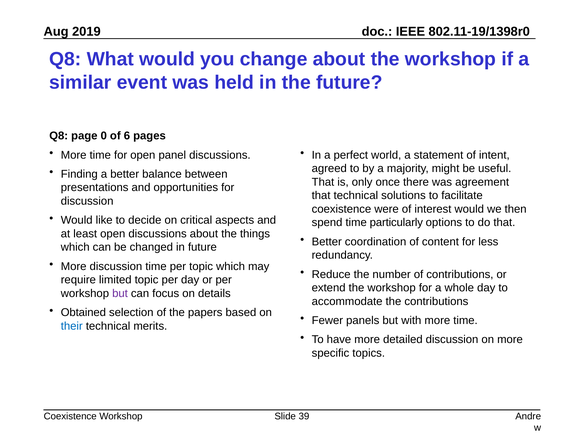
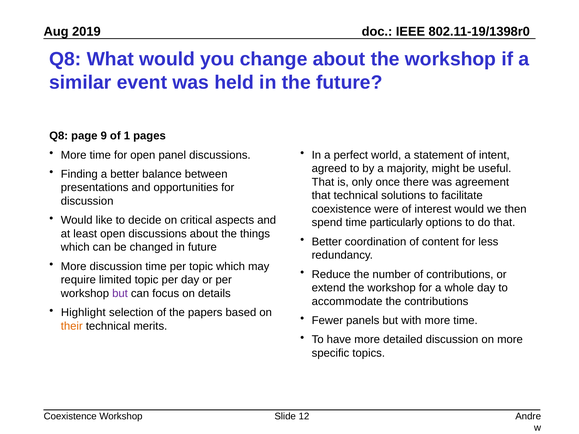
0: 0 -> 9
6: 6 -> 1
Obtained: Obtained -> Highlight
their colour: blue -> orange
39: 39 -> 12
